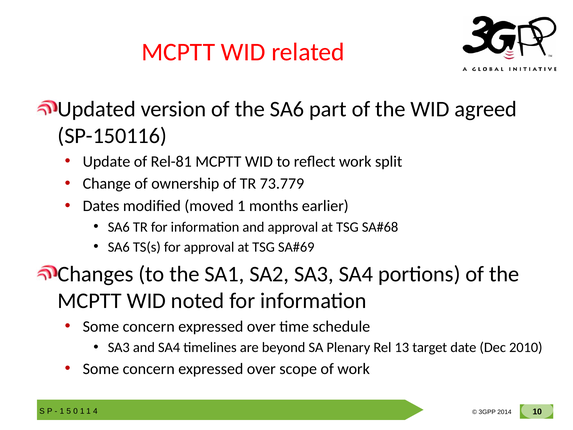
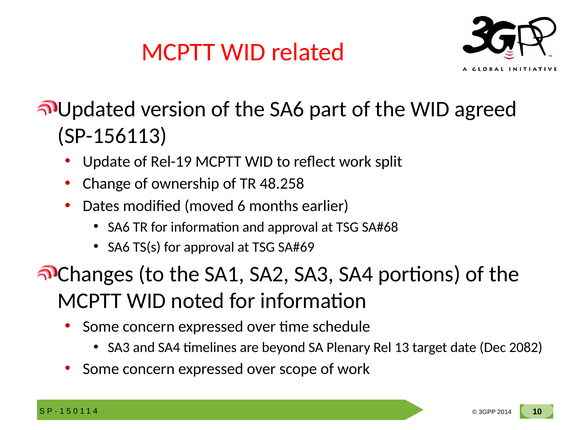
SP-150116: SP-150116 -> SP-156113
Rel-81: Rel-81 -> Rel-19
73.779: 73.779 -> 48.258
moved 1: 1 -> 6
2010: 2010 -> 2082
